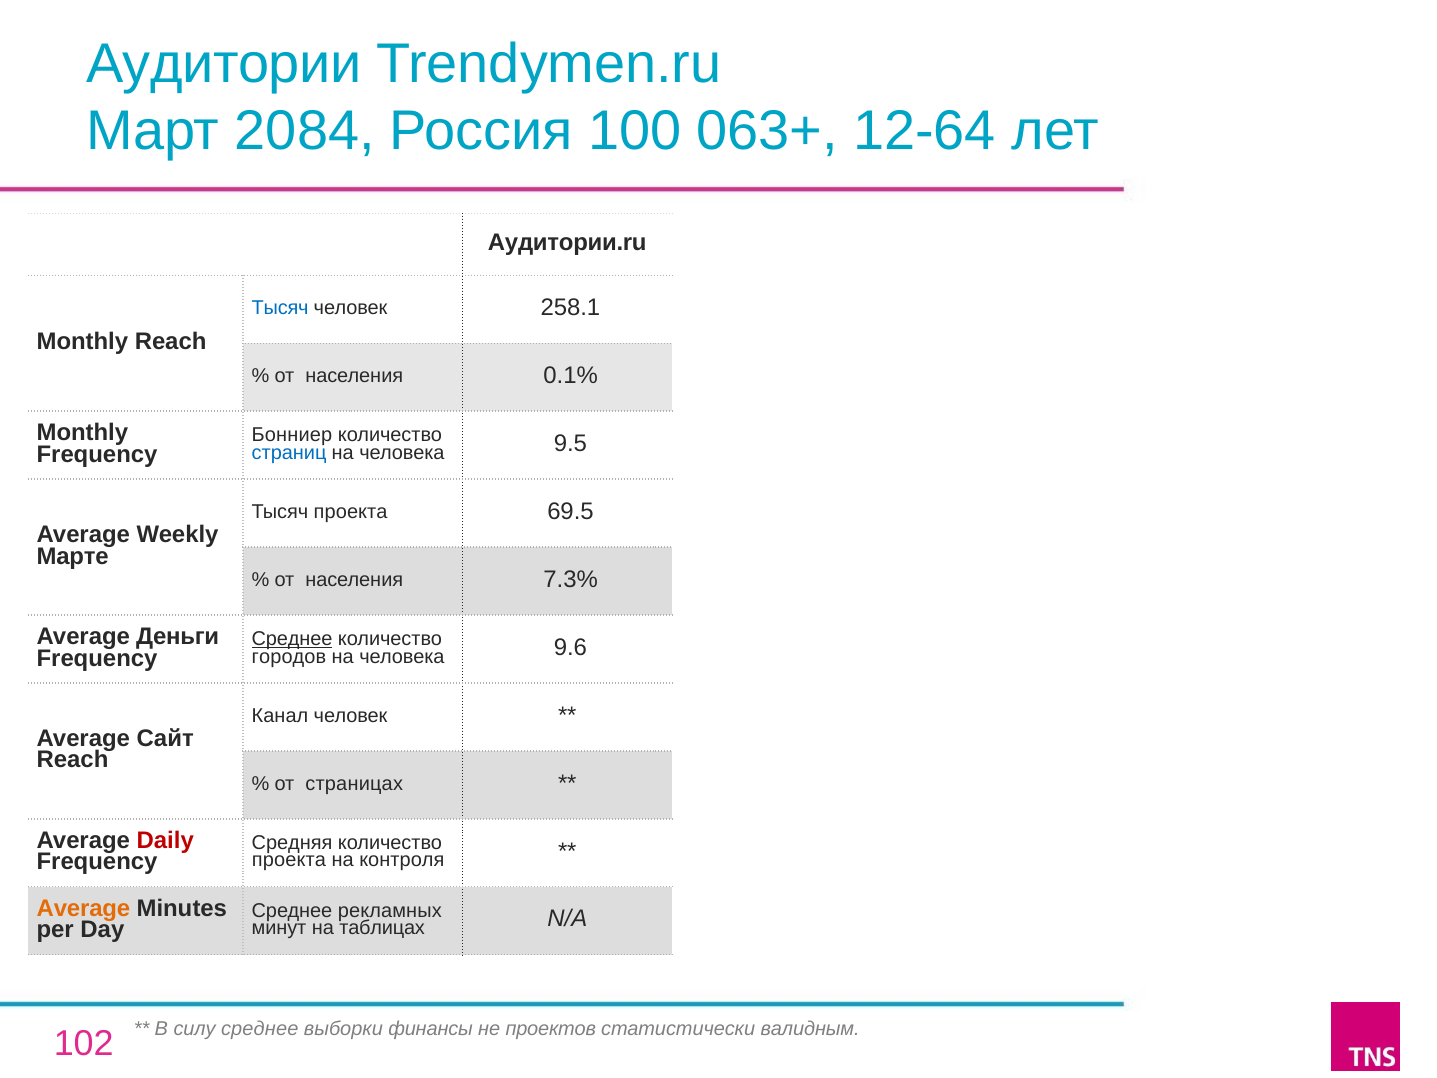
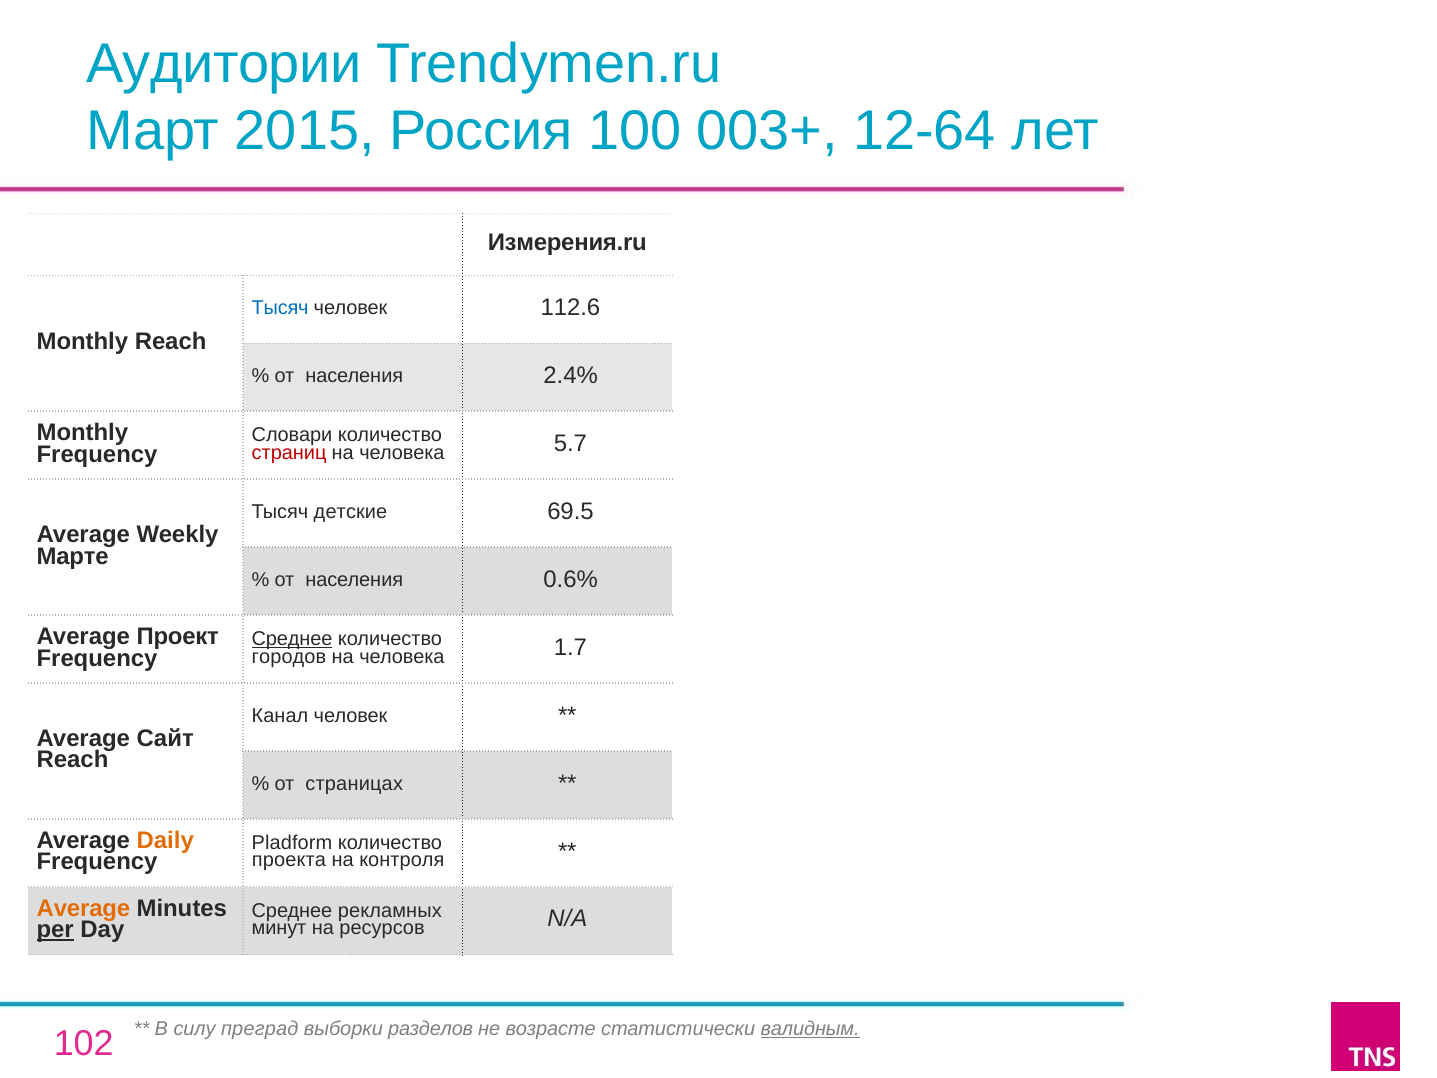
2084: 2084 -> 2015
063+: 063+ -> 003+
Аудитории.ru: Аудитории.ru -> Измерения.ru
258.1: 258.1 -> 112.6
0.1%: 0.1% -> 2.4%
Бонниер: Бонниер -> Словари
страниц colour: blue -> red
9.5: 9.5 -> 5.7
Тысяч проекта: проекта -> детские
7.3%: 7.3% -> 0.6%
Деньги: Деньги -> Проект
9.6: 9.6 -> 1.7
Daily colour: red -> orange
Средняя: Средняя -> Pladform
per underline: none -> present
таблицах: таблицах -> ресурсов
силу среднее: среднее -> преград
финансы: финансы -> разделов
проектов: проектов -> возрасте
валидным underline: none -> present
